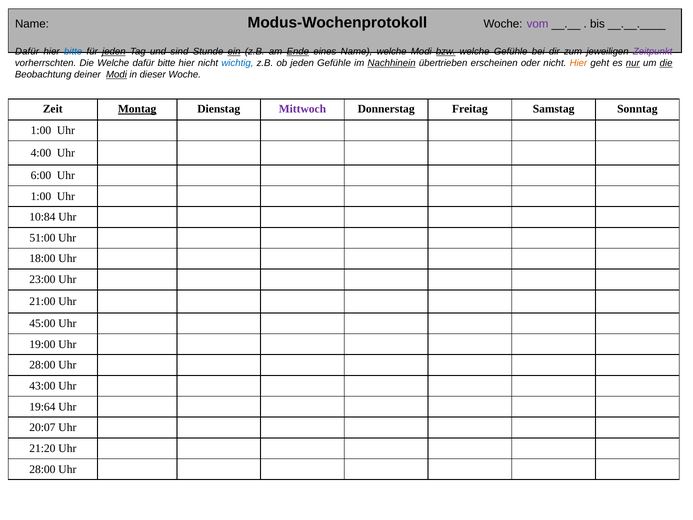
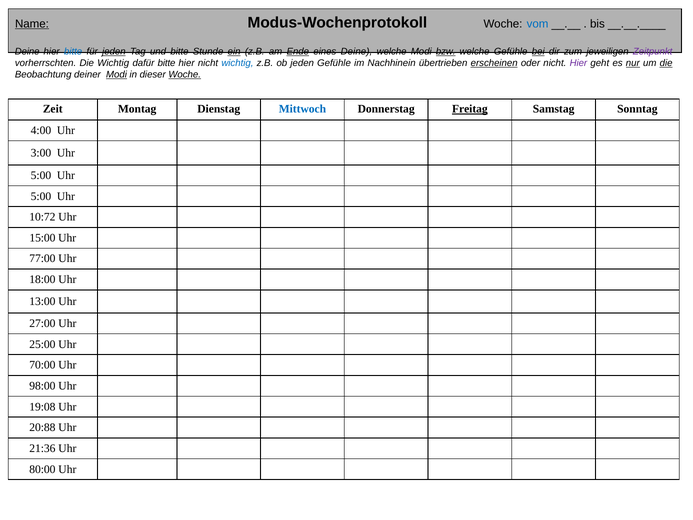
Name at (32, 24) underline: none -> present
vom colour: purple -> blue
Dafür at (27, 51): Dafür -> Deine
und sind: sind -> bitte
eines Name: Name -> Deine
bei underline: none -> present
Die Welche: Welche -> Wichtig
Nachhinein underline: present -> none
erscheinen underline: none -> present
Hier at (578, 63) colour: orange -> purple
Woche at (185, 75) underline: none -> present
Montag underline: present -> none
Mittwoch colour: purple -> blue
Freitag underline: none -> present
1:00 at (41, 130): 1:00 -> 4:00
4:00: 4:00 -> 3:00
6:00 at (41, 175): 6:00 -> 5:00
1:00 at (41, 196): 1:00 -> 5:00
10:84: 10:84 -> 10:72
51:00: 51:00 -> 15:00
18:00: 18:00 -> 77:00
23:00: 23:00 -> 18:00
21:00: 21:00 -> 13:00
45:00: 45:00 -> 27:00
19:00: 19:00 -> 25:00
28:00 at (42, 365): 28:00 -> 70:00
43:00: 43:00 -> 98:00
19:64: 19:64 -> 19:08
20:07: 20:07 -> 20:88
21:20: 21:20 -> 21:36
28:00 at (42, 469): 28:00 -> 80:00
